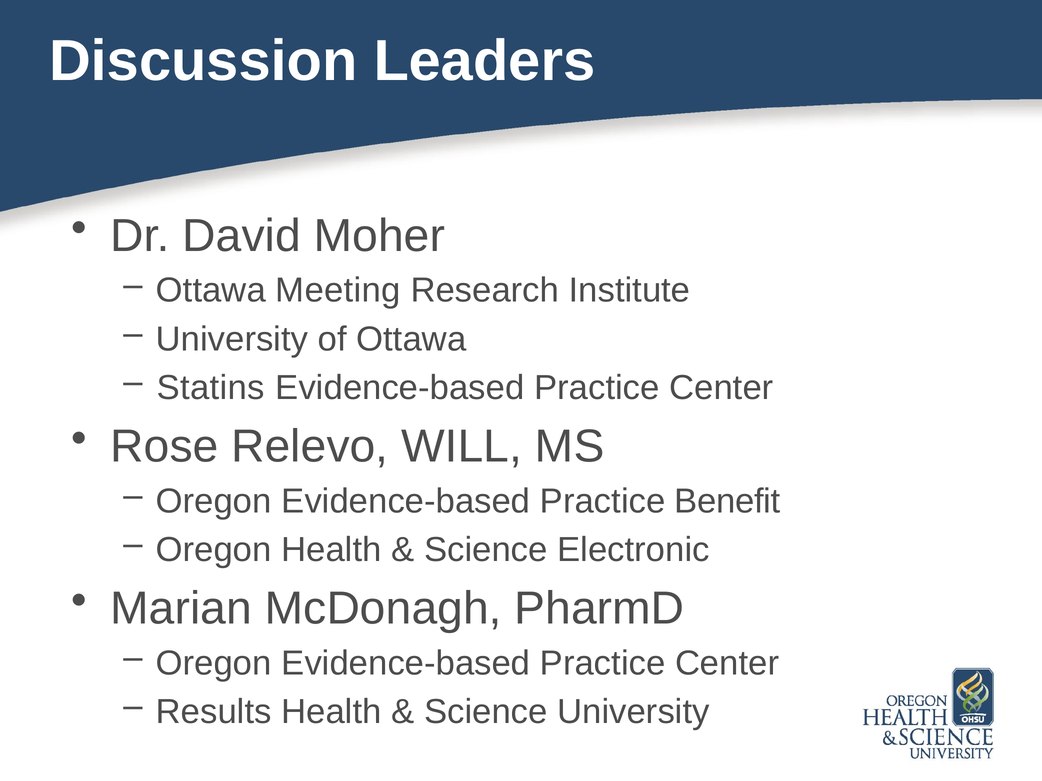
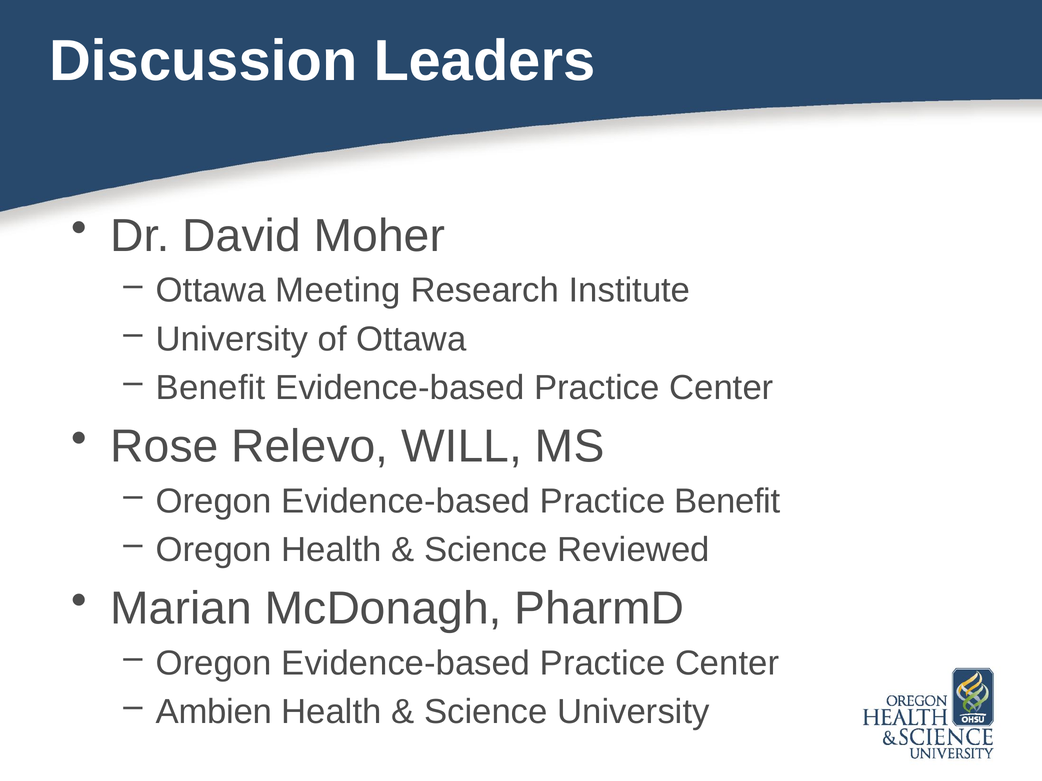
Statins at (211, 388): Statins -> Benefit
Electronic: Electronic -> Reviewed
Results: Results -> Ambien
